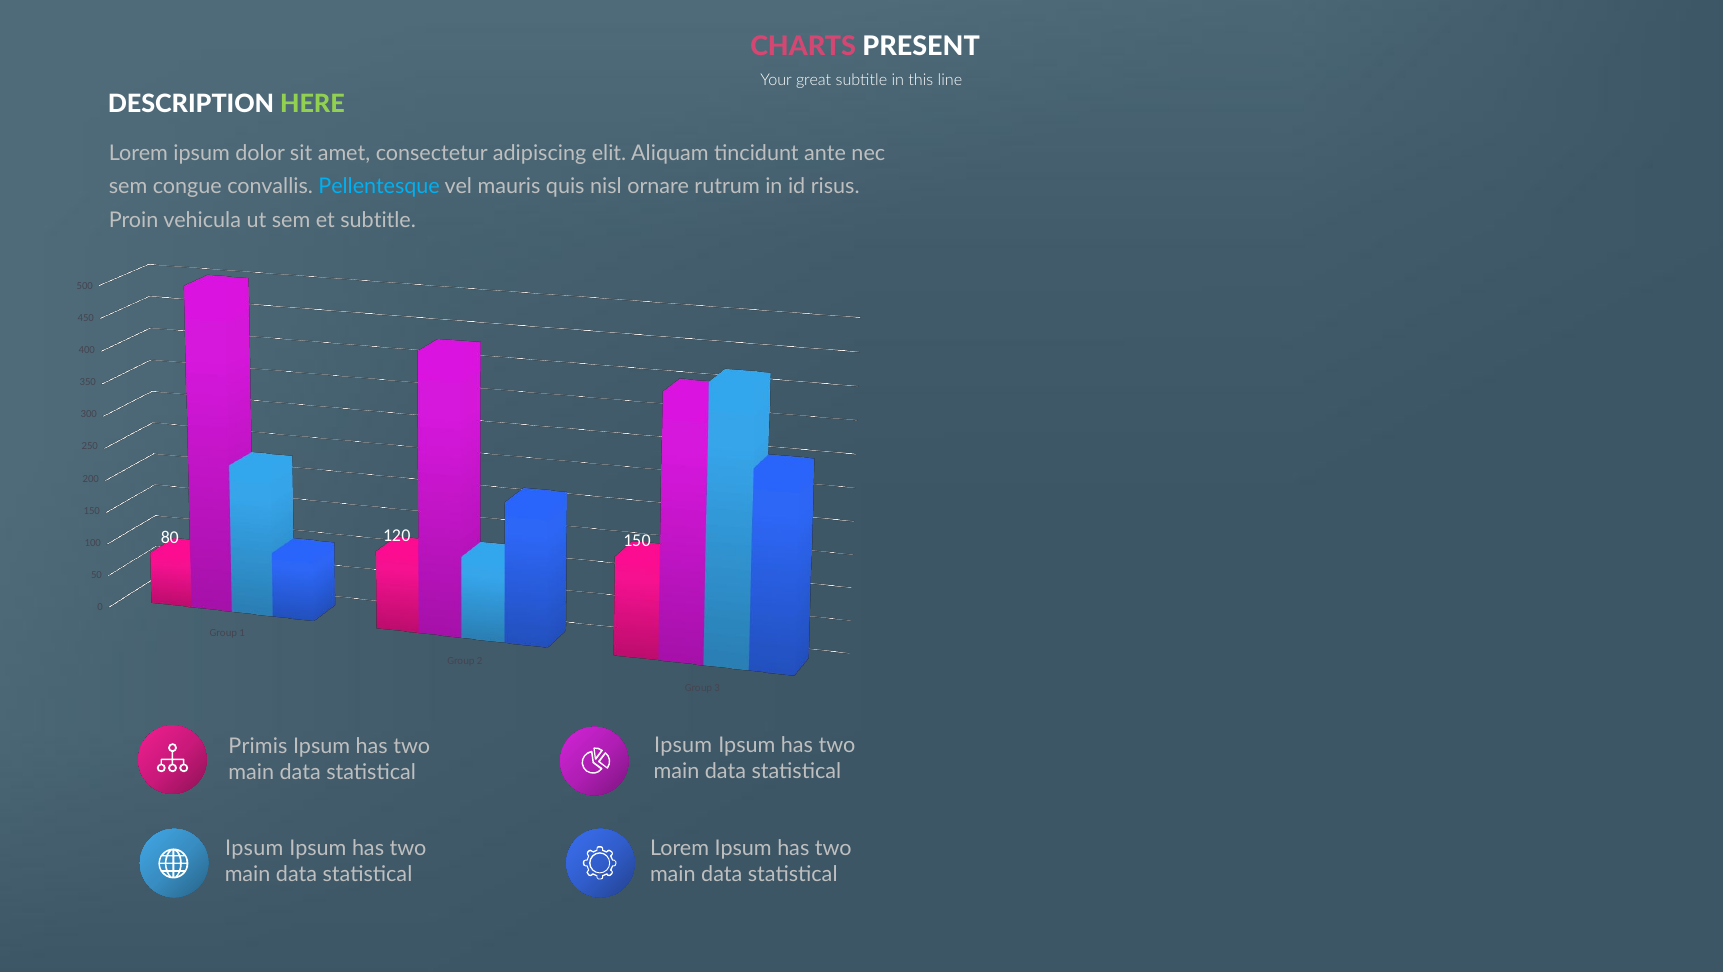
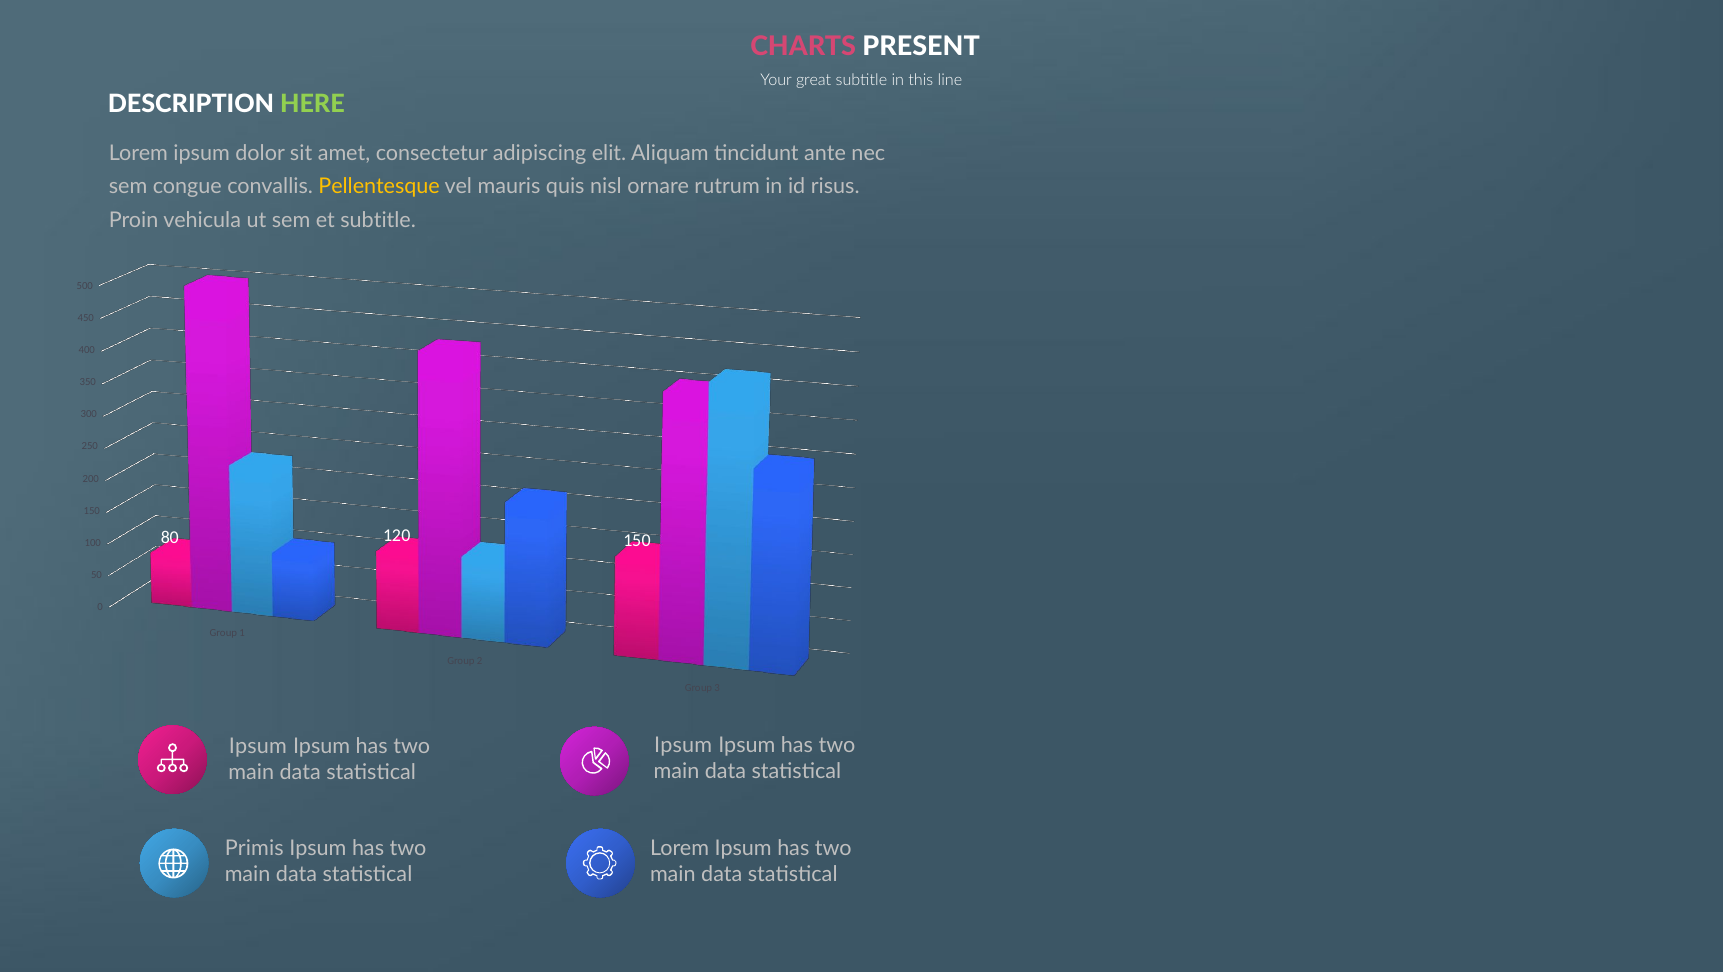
Pellentesque colour: light blue -> yellow
Primis at (258, 746): Primis -> Ipsum
Ipsum at (254, 848): Ipsum -> Primis
